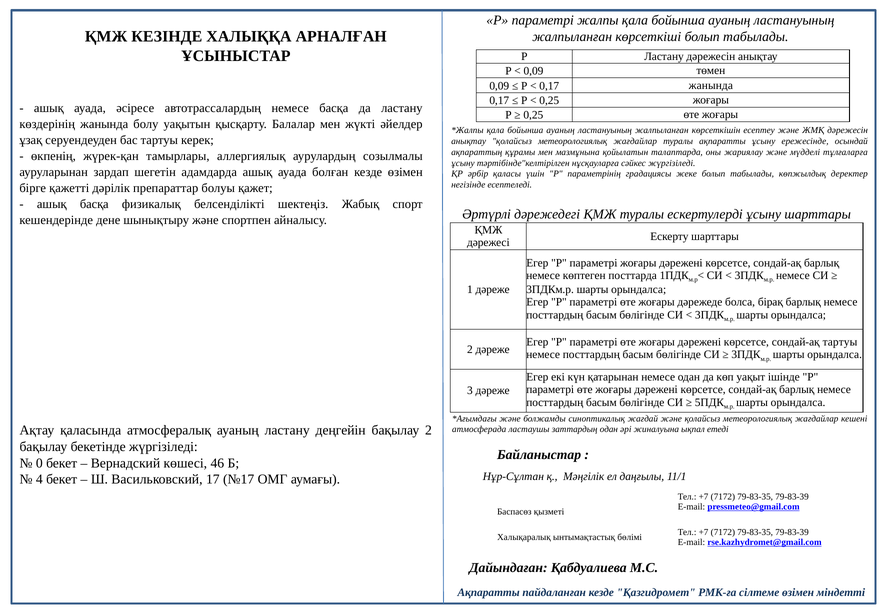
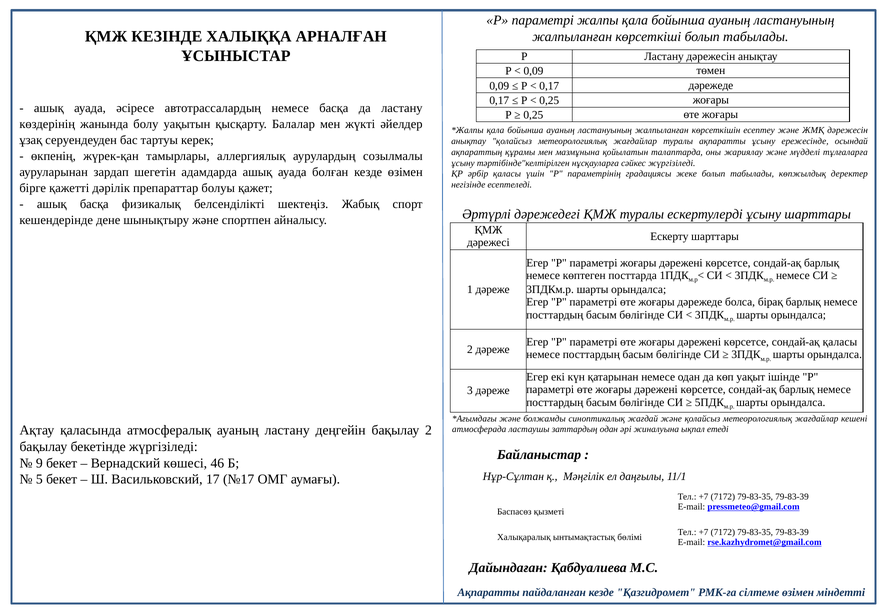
0,17 жанында: жанында -> дәрежеде
сондай-ақ тартуы: тартуы -> қаласы
0: 0 -> 9
4: 4 -> 5
